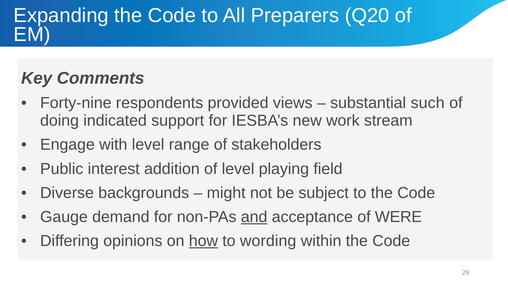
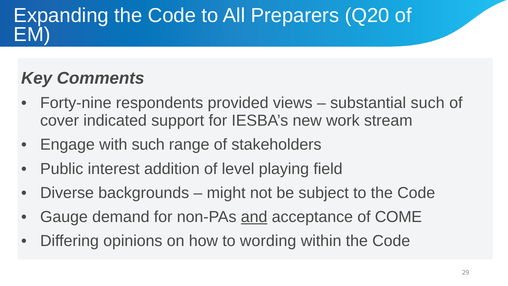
doing: doing -> cover
with level: level -> such
WERE: WERE -> COME
how underline: present -> none
